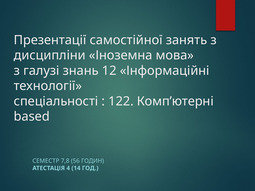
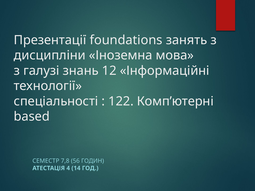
самостійної: самостійної -> foundations
